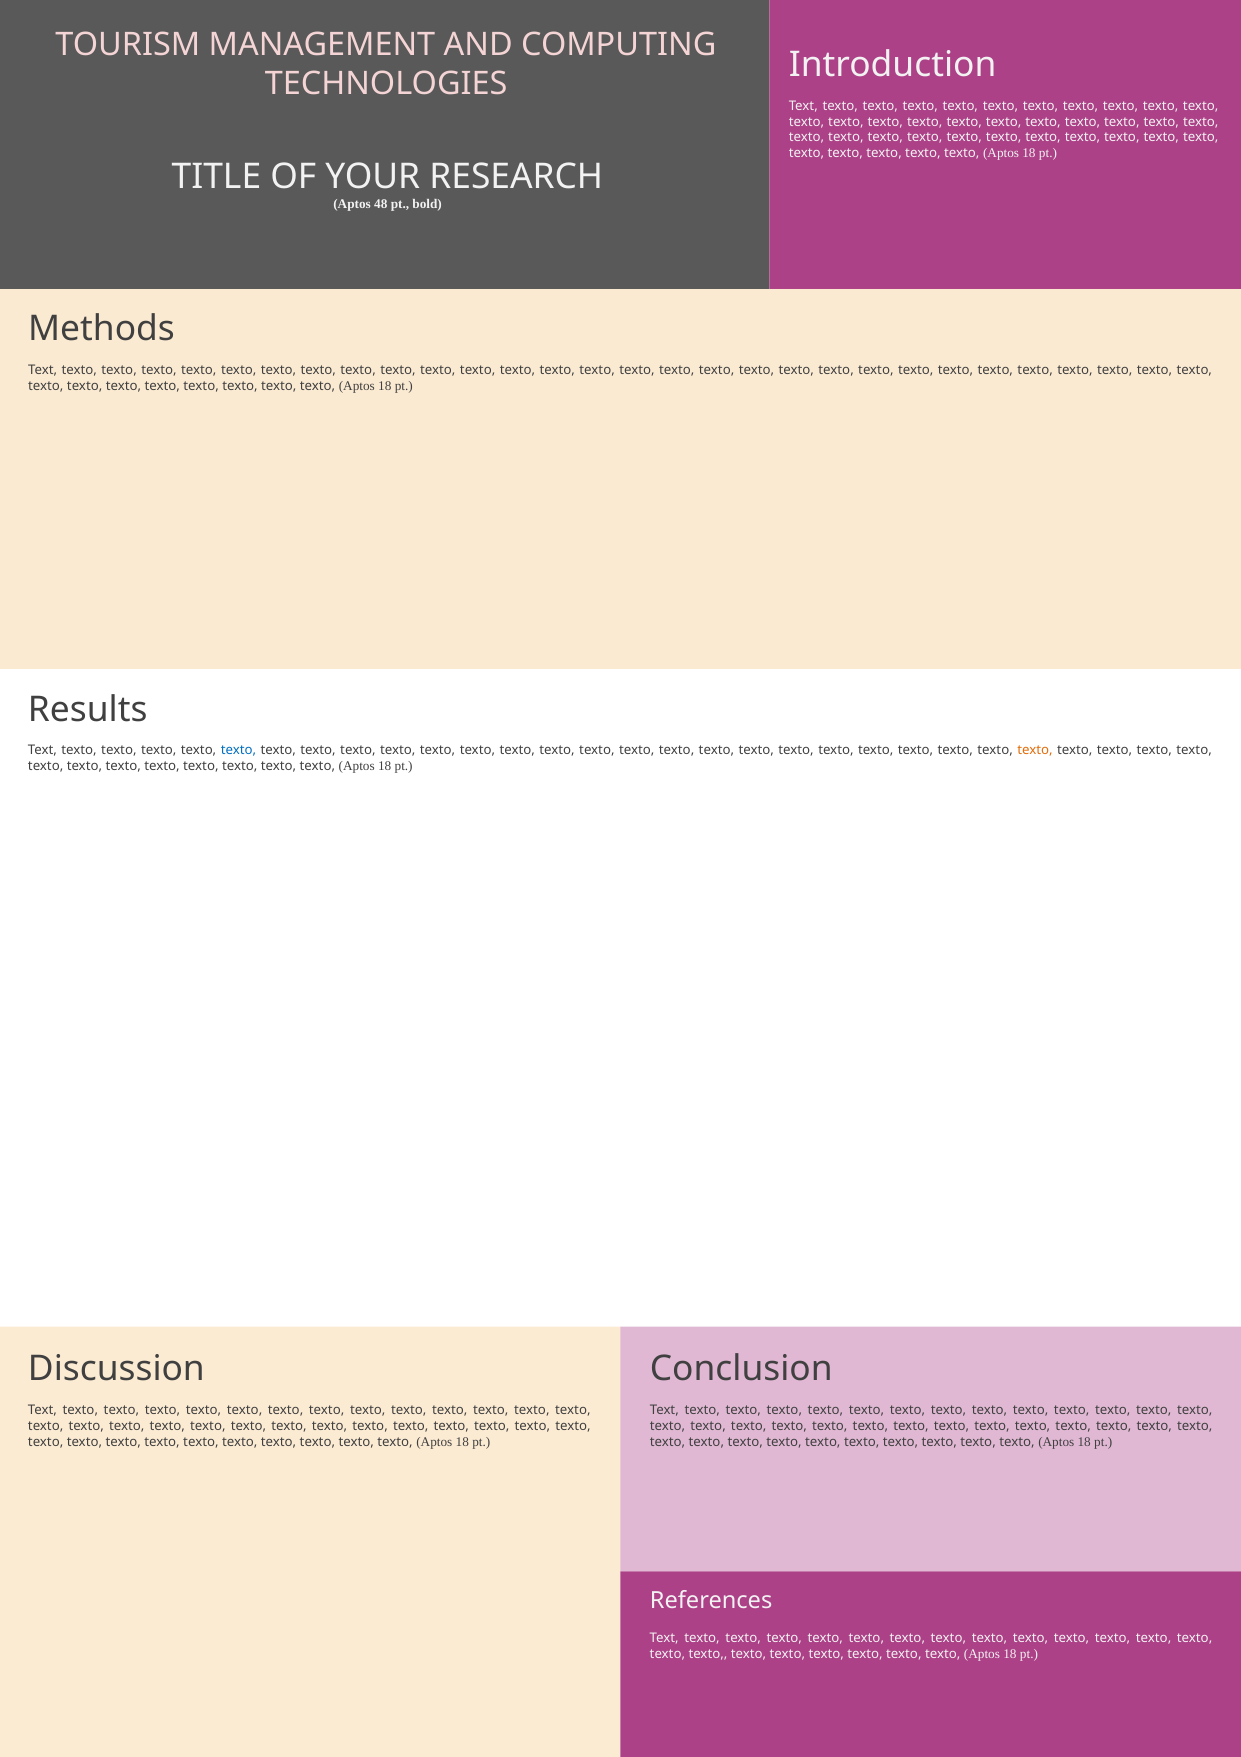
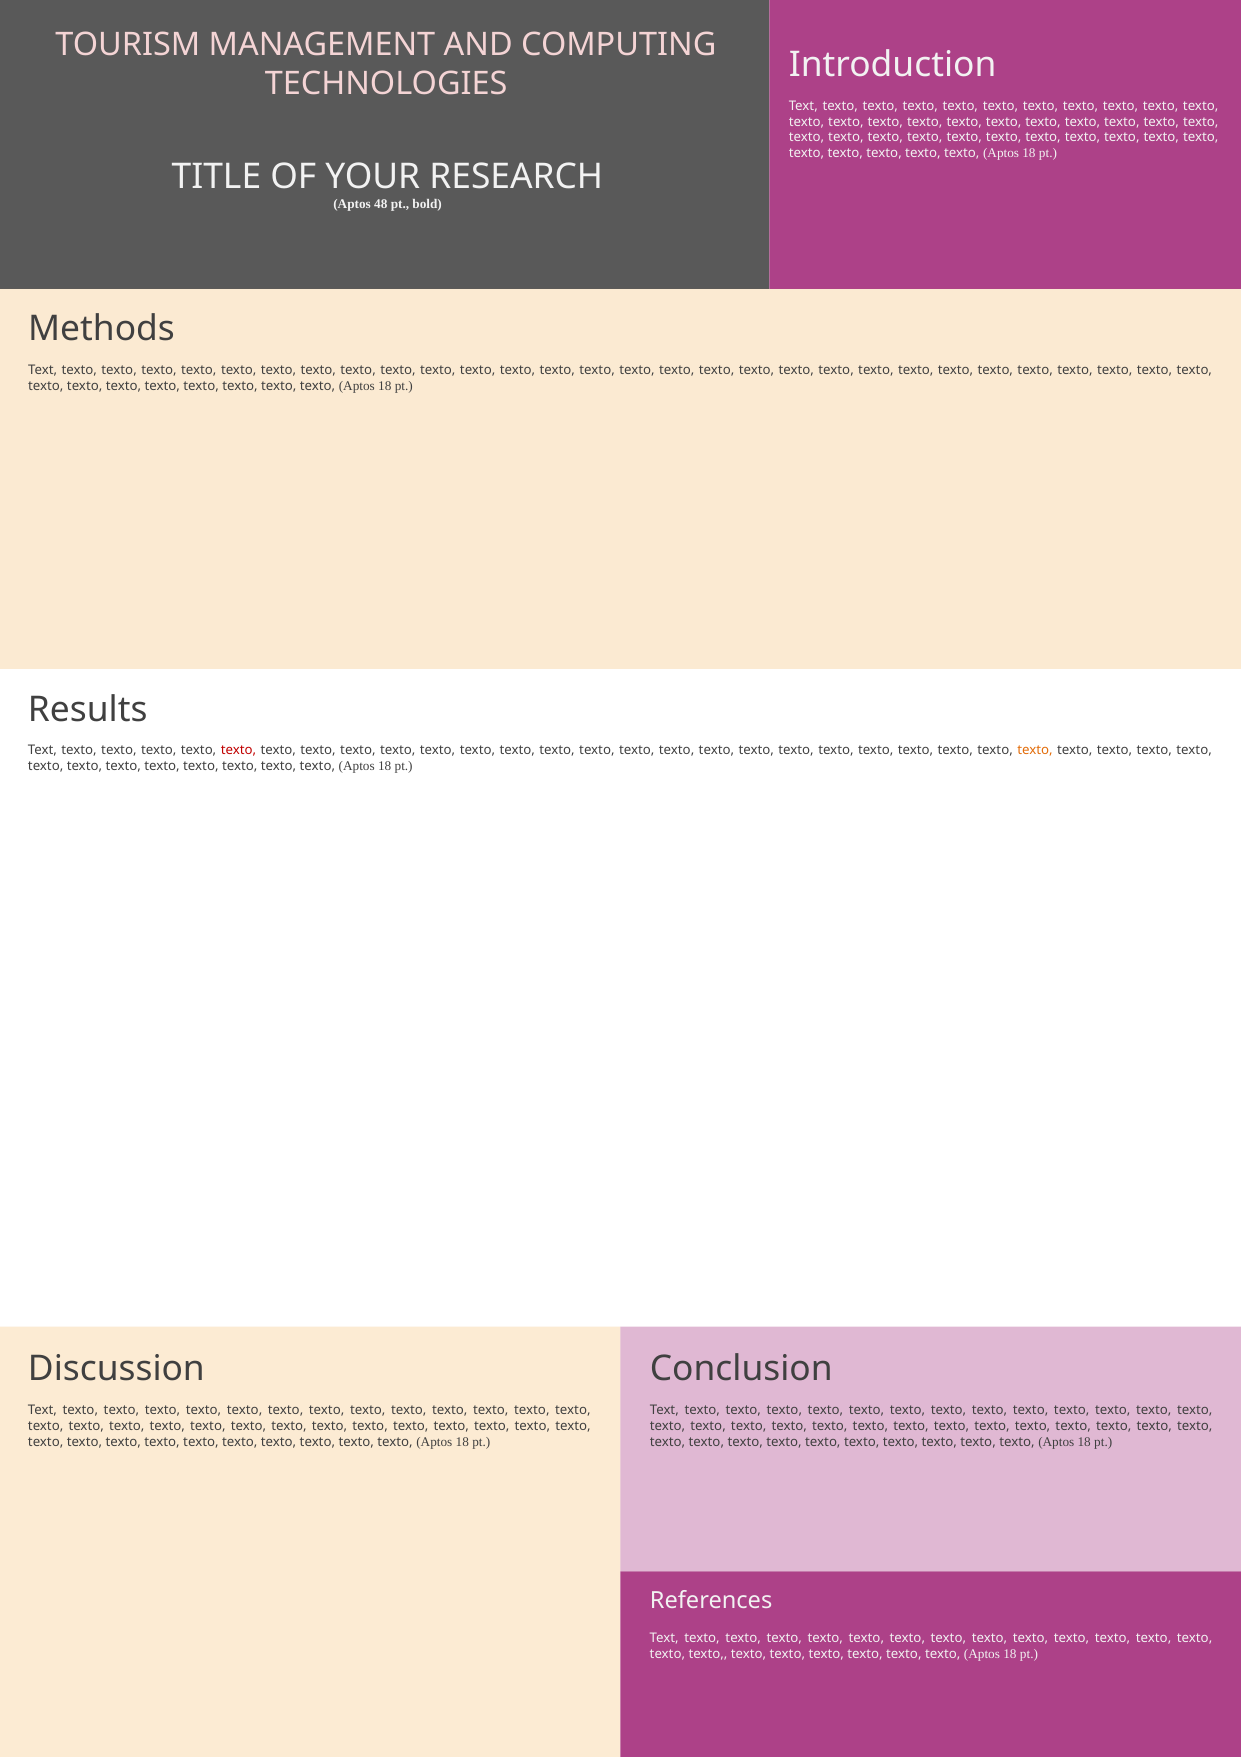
texto at (239, 750) colour: blue -> red
